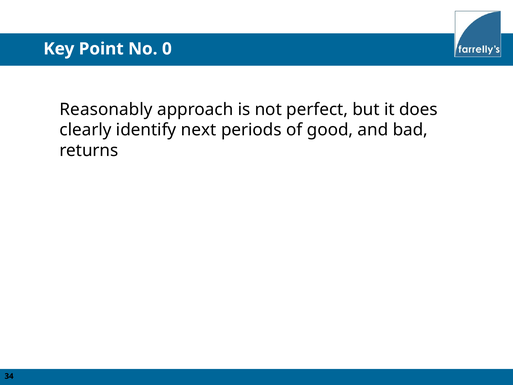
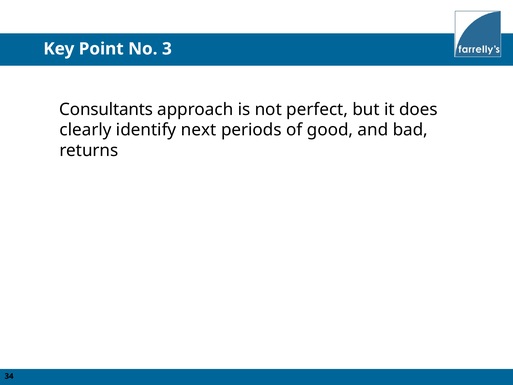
0: 0 -> 3
Reasonably: Reasonably -> Consultants
